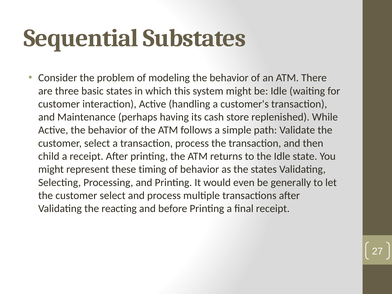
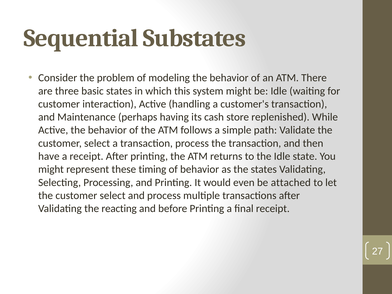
child: child -> have
generally: generally -> attached
